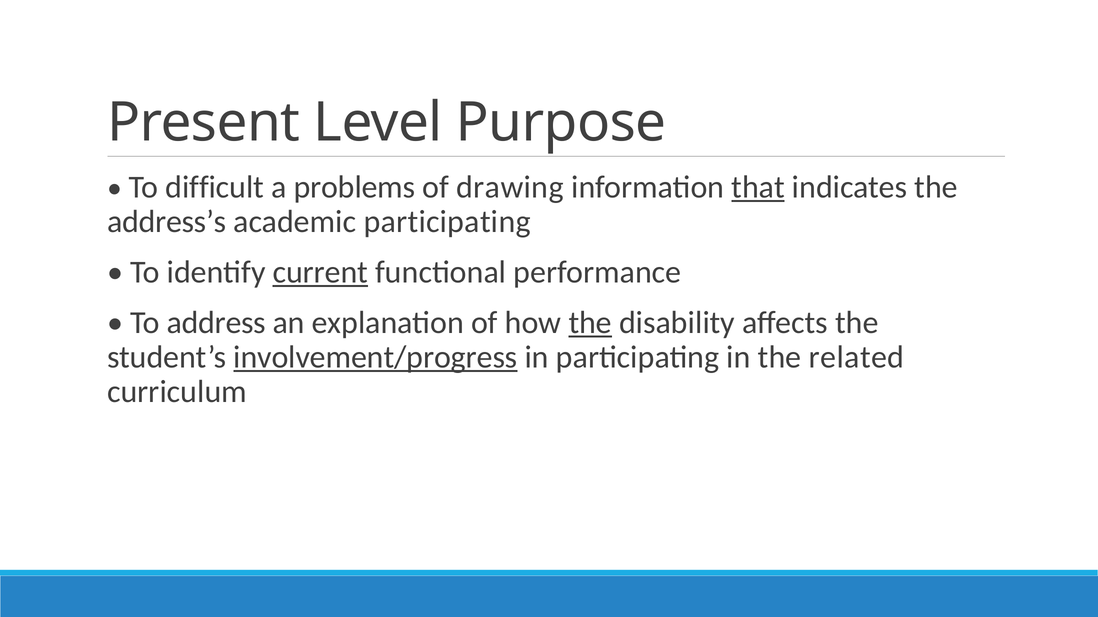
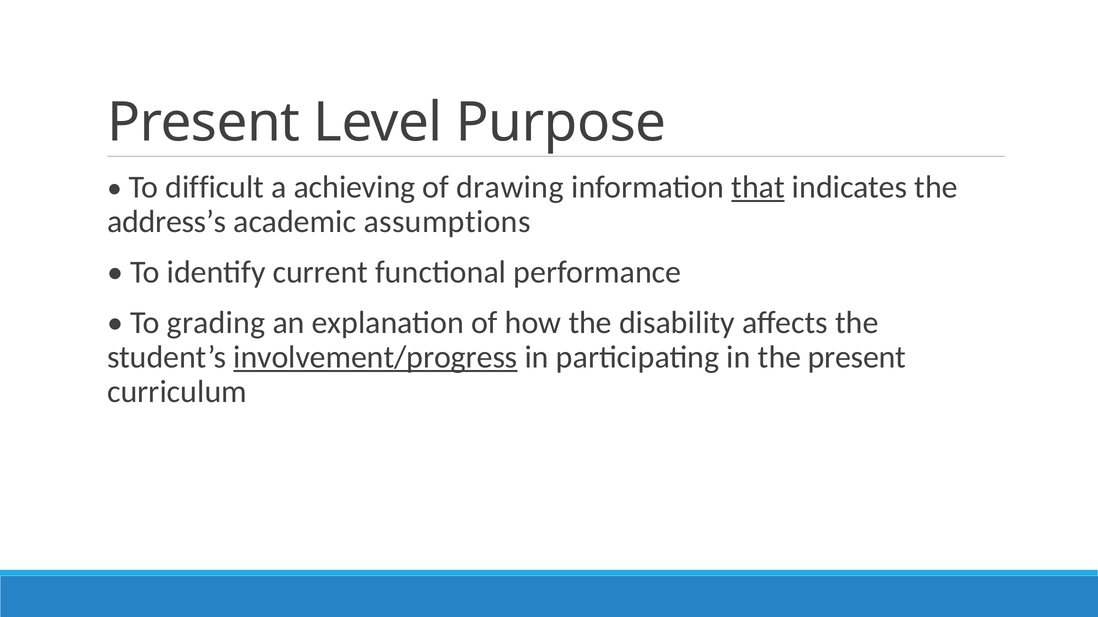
problems: problems -> achieving
academic participating: participating -> assumptions
current underline: present -> none
address: address -> grading
the at (590, 323) underline: present -> none
the related: related -> present
